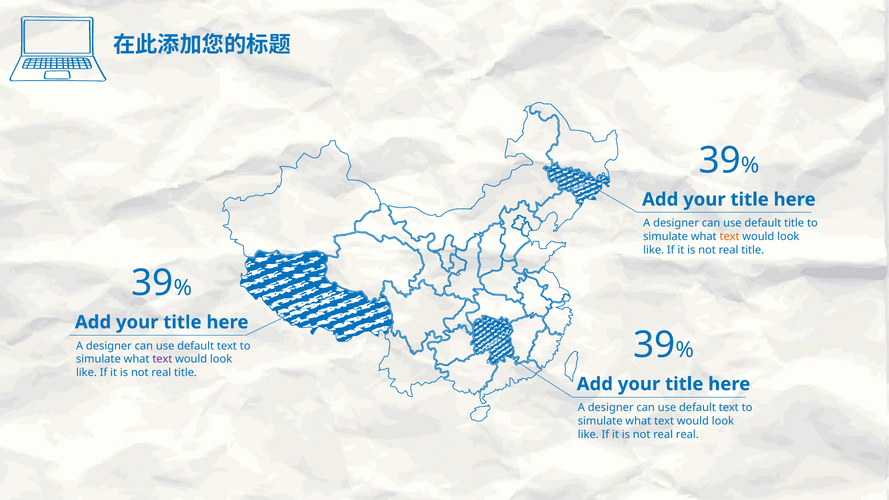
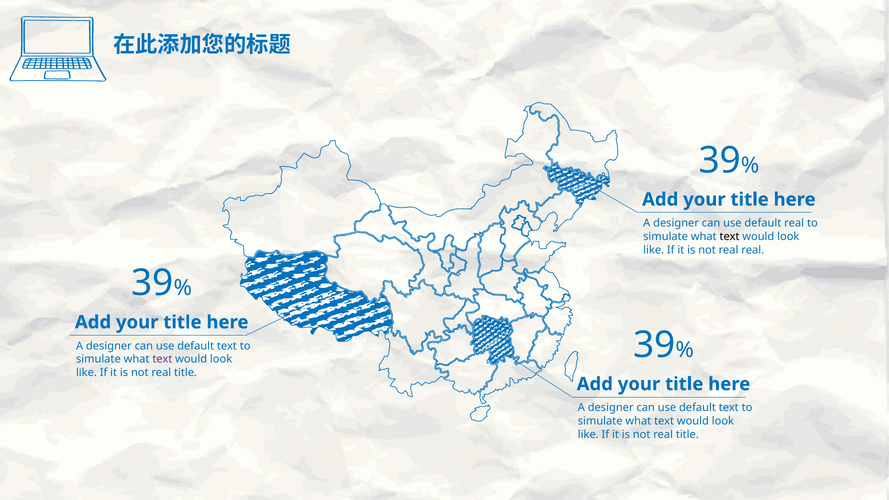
default title: title -> real
text at (730, 237) colour: orange -> black
title at (753, 250): title -> real
real at (687, 434): real -> title
